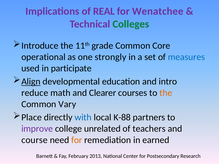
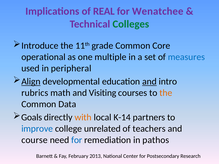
strongly: strongly -> multiple
participate: participate -> peripheral
and at (149, 82) underline: none -> present
reduce: reduce -> rubrics
Clearer: Clearer -> Visiting
Vary: Vary -> Data
Place: Place -> Goals
with colour: blue -> orange
K-88: K-88 -> K-14
improve colour: purple -> blue
for at (77, 140) colour: orange -> blue
earned: earned -> pathos
